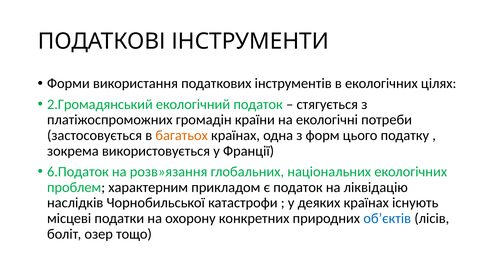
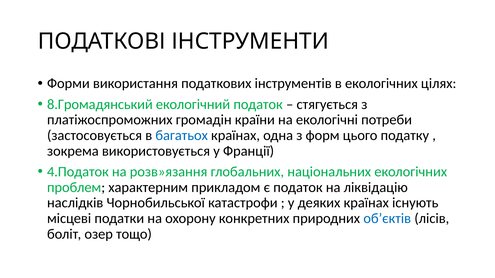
2.Громадянський: 2.Громадянський -> 8.Громадянський
багатьох colour: orange -> blue
6.Податок: 6.Податок -> 4.Податок
